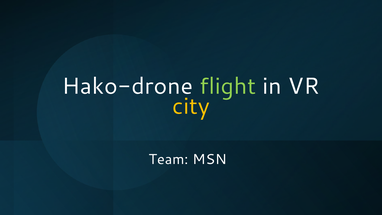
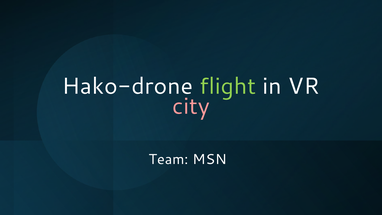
city colour: yellow -> pink
